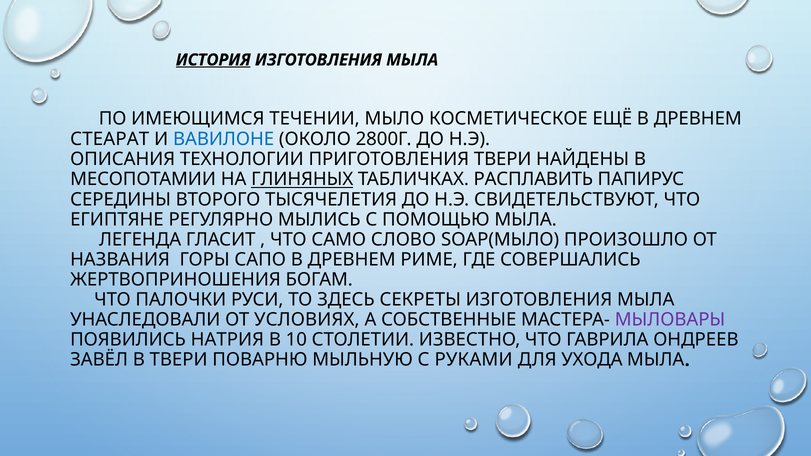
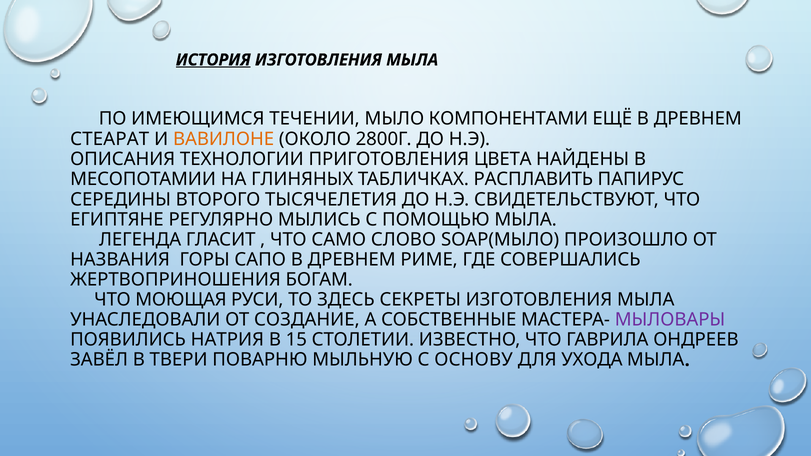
КОСМЕТИЧЕСКОЕ: КОСМЕТИЧЕСКОЕ -> КОМПОНЕНТАМИ
ВАВИЛОНЕ colour: blue -> orange
ПРИГОТОВЛЕНИЯ ТВЕРИ: ТВЕРИ -> ЦВЕТА
ГЛИНЯНЫХ underline: present -> none
ПАЛОЧКИ: ПАЛОЧКИ -> МОЮЩАЯ
УСЛОВИЯХ: УСЛОВИЯХ -> СОЗДАНИЕ
10: 10 -> 15
РУКАМИ: РУКАМИ -> ОСНОВУ
